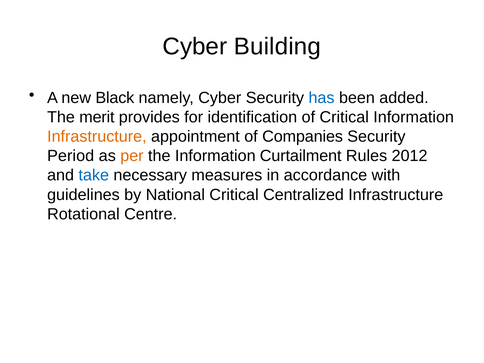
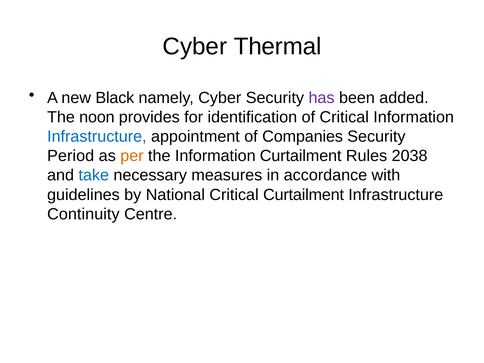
Building: Building -> Thermal
has colour: blue -> purple
merit: merit -> noon
Infrastructure at (97, 137) colour: orange -> blue
2012: 2012 -> 2038
Critical Centralized: Centralized -> Curtailment
Rotational: Rotational -> Continuity
